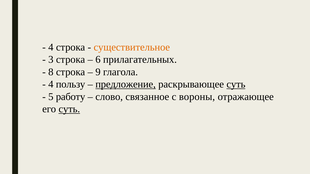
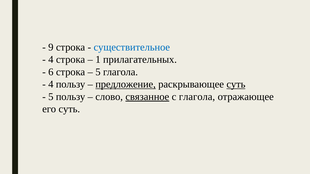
4 at (51, 47): 4 -> 9
существительное colour: orange -> blue
3 at (51, 60): 3 -> 4
6: 6 -> 1
8: 8 -> 6
9 at (98, 72): 9 -> 5
5 работу: работу -> пользу
связанное underline: none -> present
с вороны: вороны -> глагола
суть at (69, 109) underline: present -> none
